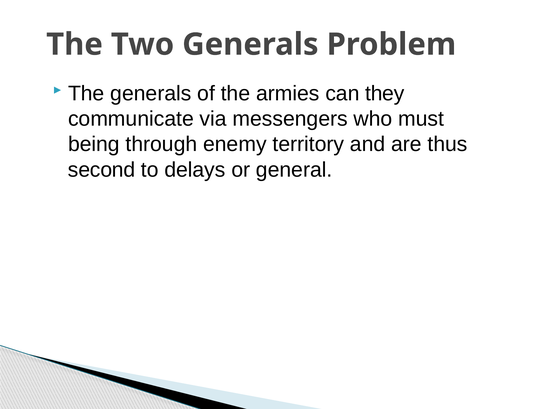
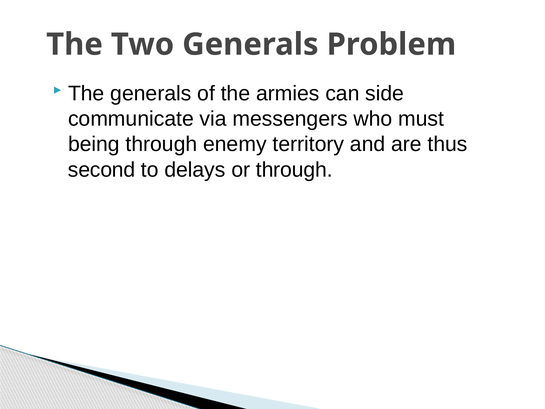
they: they -> side
or general: general -> through
